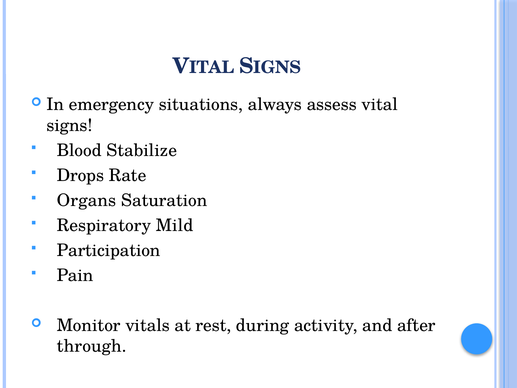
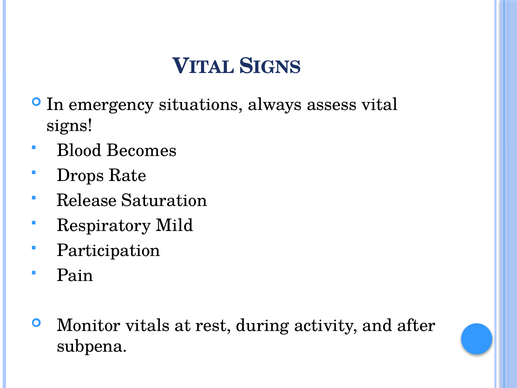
Stabilize: Stabilize -> Becomes
Organs: Organs -> Release
through: through -> subpena
